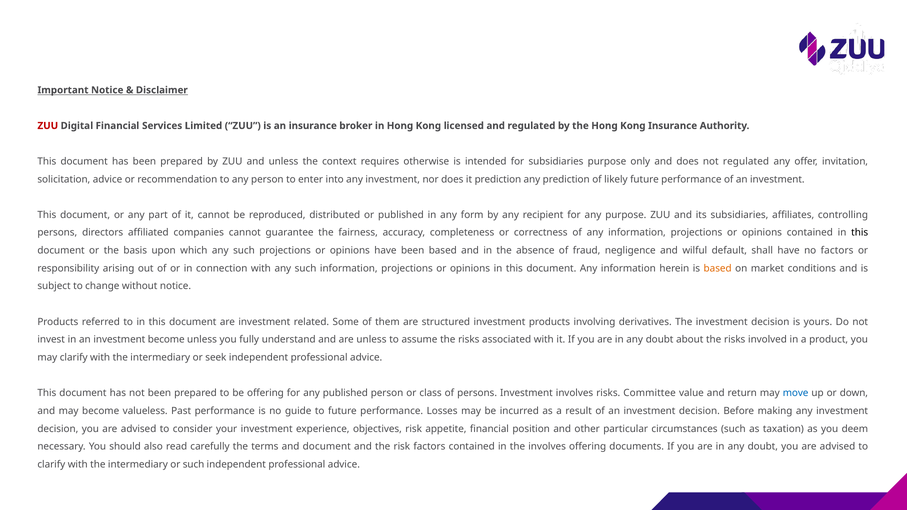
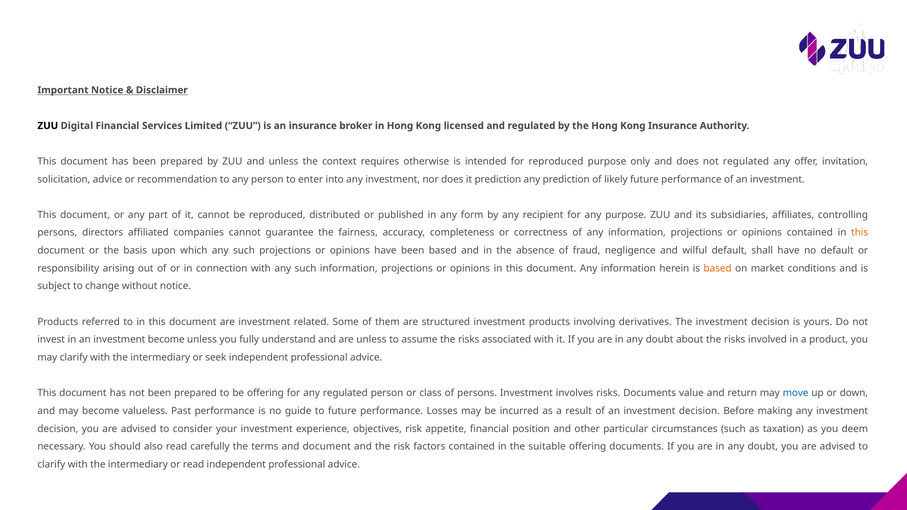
ZUU at (48, 126) colour: red -> black
for subsidiaries: subsidiaries -> reproduced
this at (860, 233) colour: black -> orange
no factors: factors -> default
any published: published -> regulated
risks Committee: Committee -> Documents
the involves: involves -> suitable
or such: such -> read
